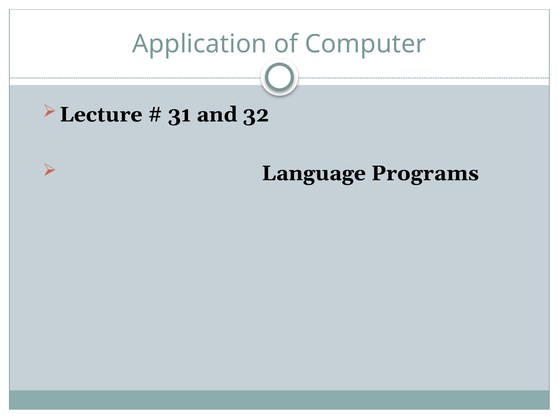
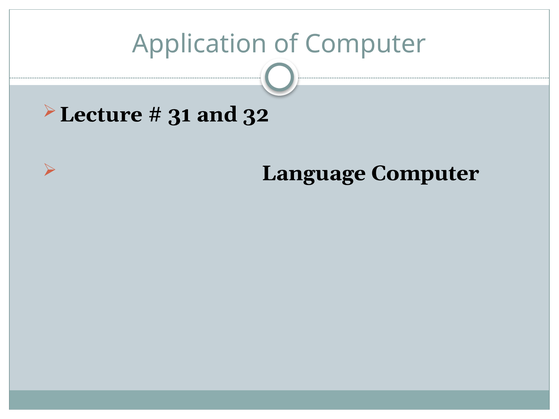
Language Programs: Programs -> Computer
